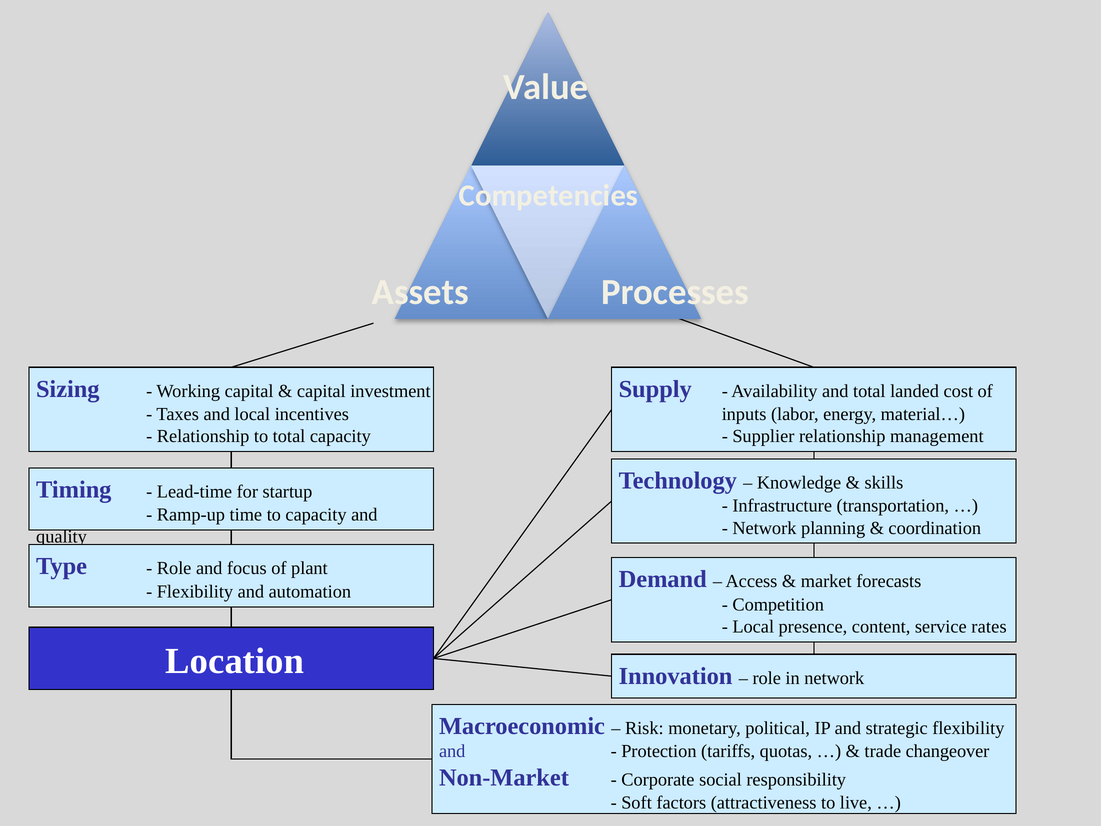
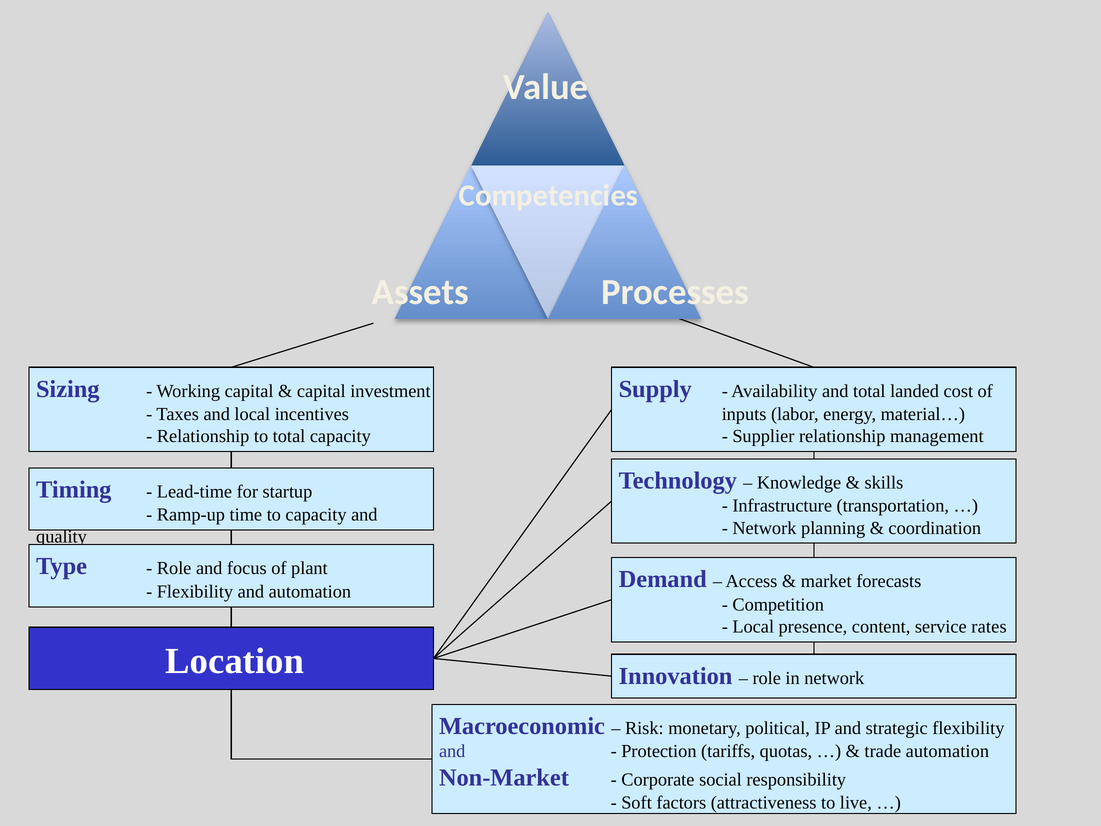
trade changeover: changeover -> automation
